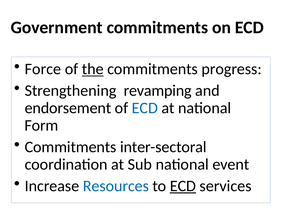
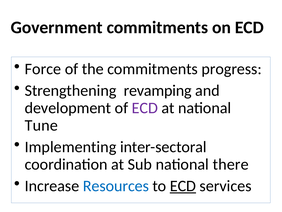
the underline: present -> none
endorsement: endorsement -> development
ECD at (145, 108) colour: blue -> purple
Form: Form -> Tune
Commitments at (71, 147): Commitments -> Implementing
event: event -> there
